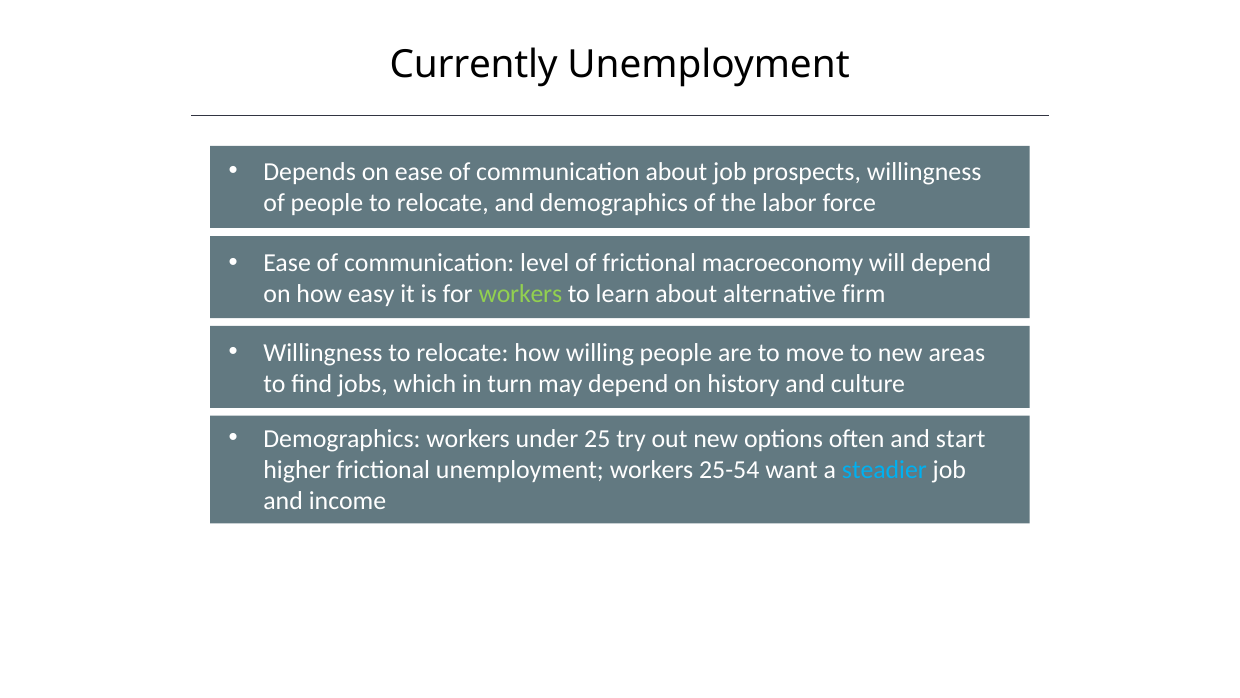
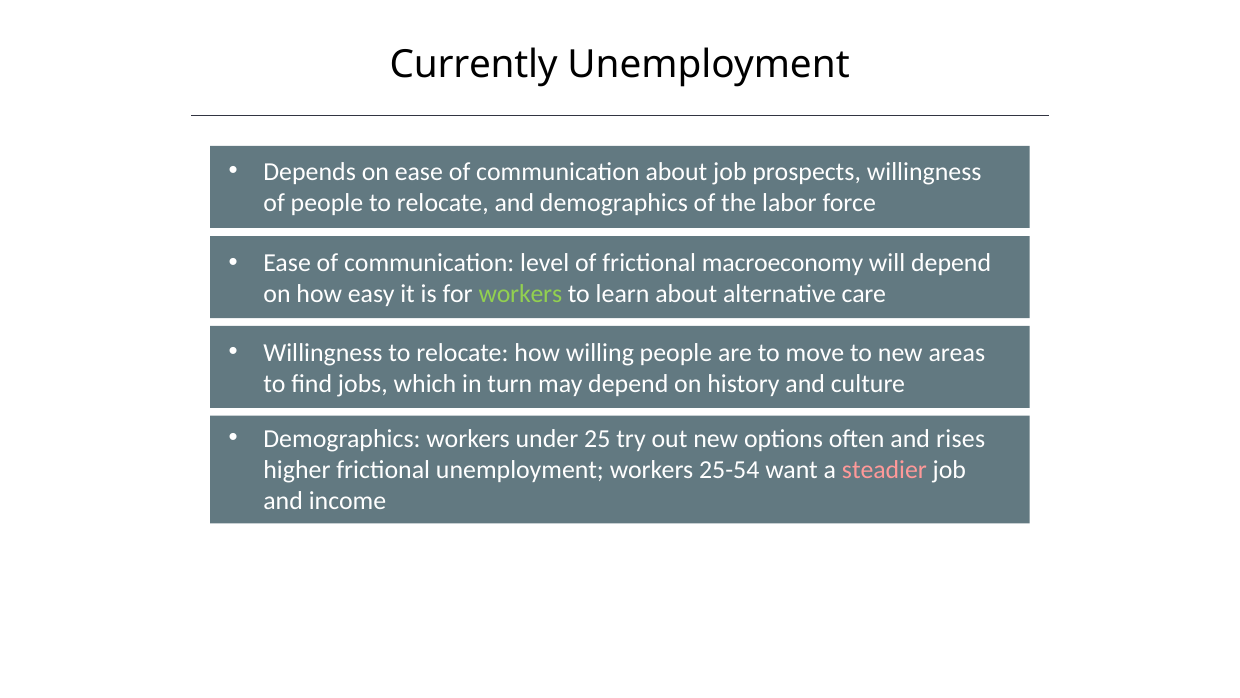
firm: firm -> care
start: start -> rises
steadier colour: light blue -> pink
